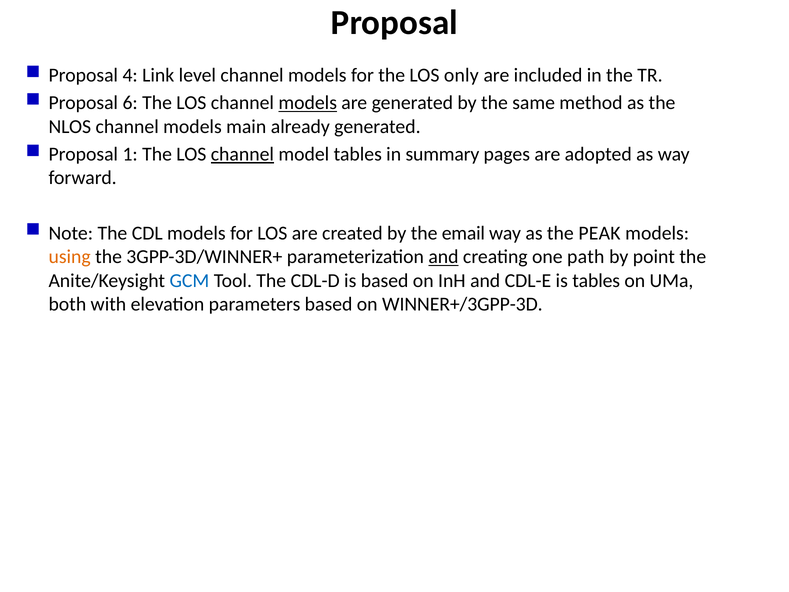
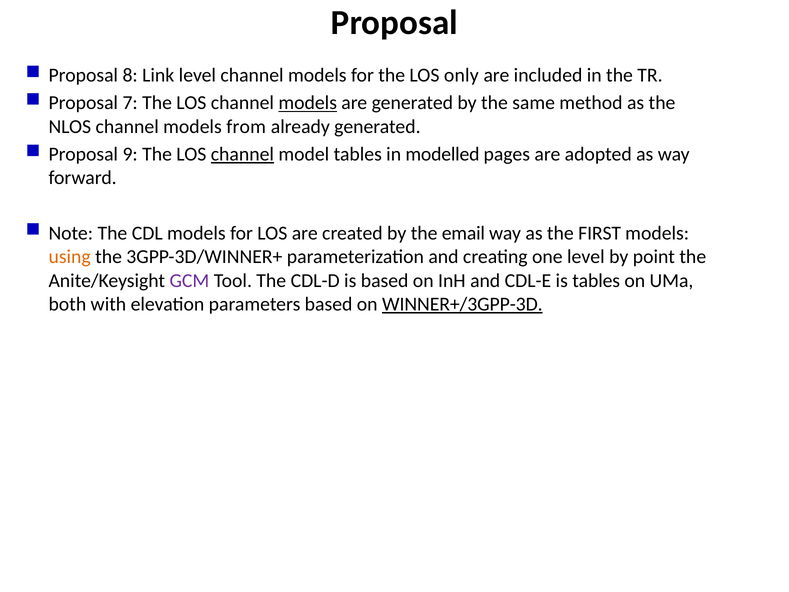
4: 4 -> 8
6: 6 -> 7
main: main -> from
1: 1 -> 9
summary: summary -> modelled
PEAK: PEAK -> FIRST
and at (444, 257) underline: present -> none
one path: path -> level
GCM colour: blue -> purple
WINNER+/3GPP-3D underline: none -> present
